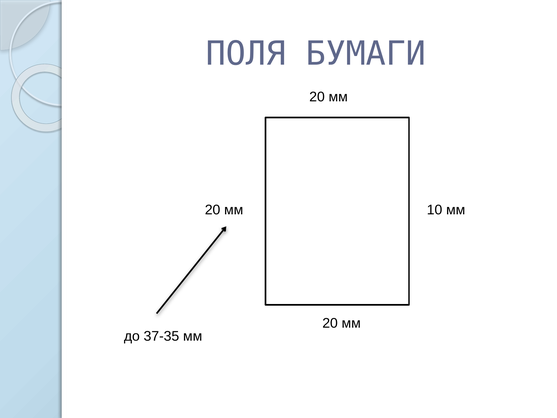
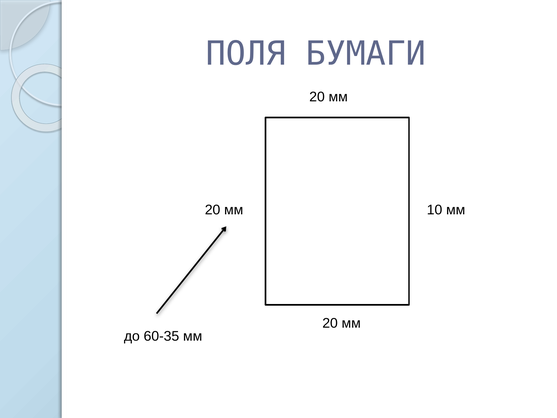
37-35: 37-35 -> 60-35
